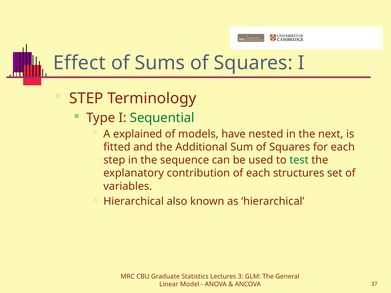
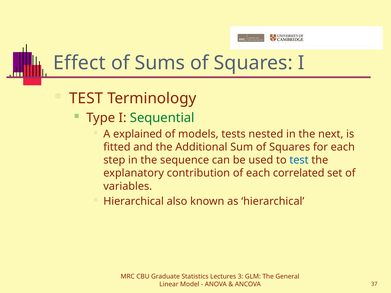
STEP at (86, 98): STEP -> TEST
have: have -> tests
test at (299, 160) colour: green -> blue
structures: structures -> correlated
